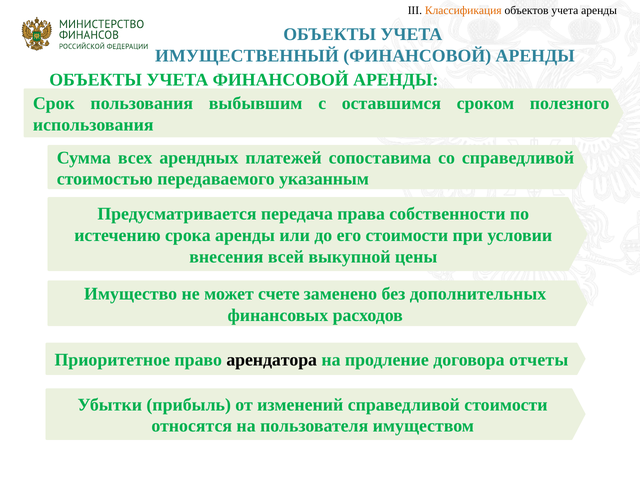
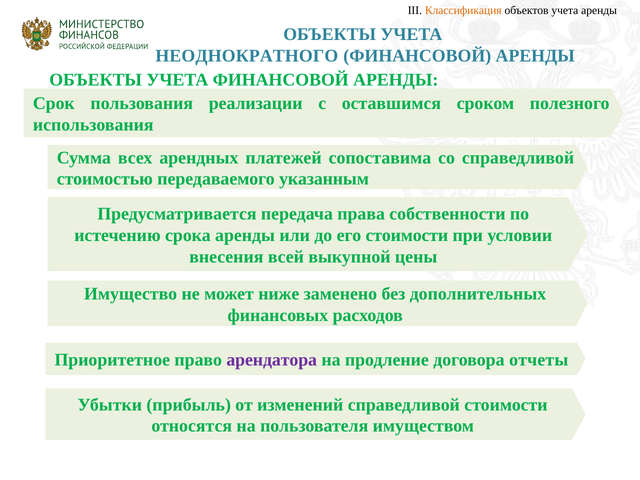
ИМУЩЕСТВЕННЫЙ: ИМУЩЕСТВЕННЫЙ -> НЕОДНОКРАТНОГО
выбывшим: выбывшим -> реализации
счете: счете -> ниже
арендатора colour: black -> purple
